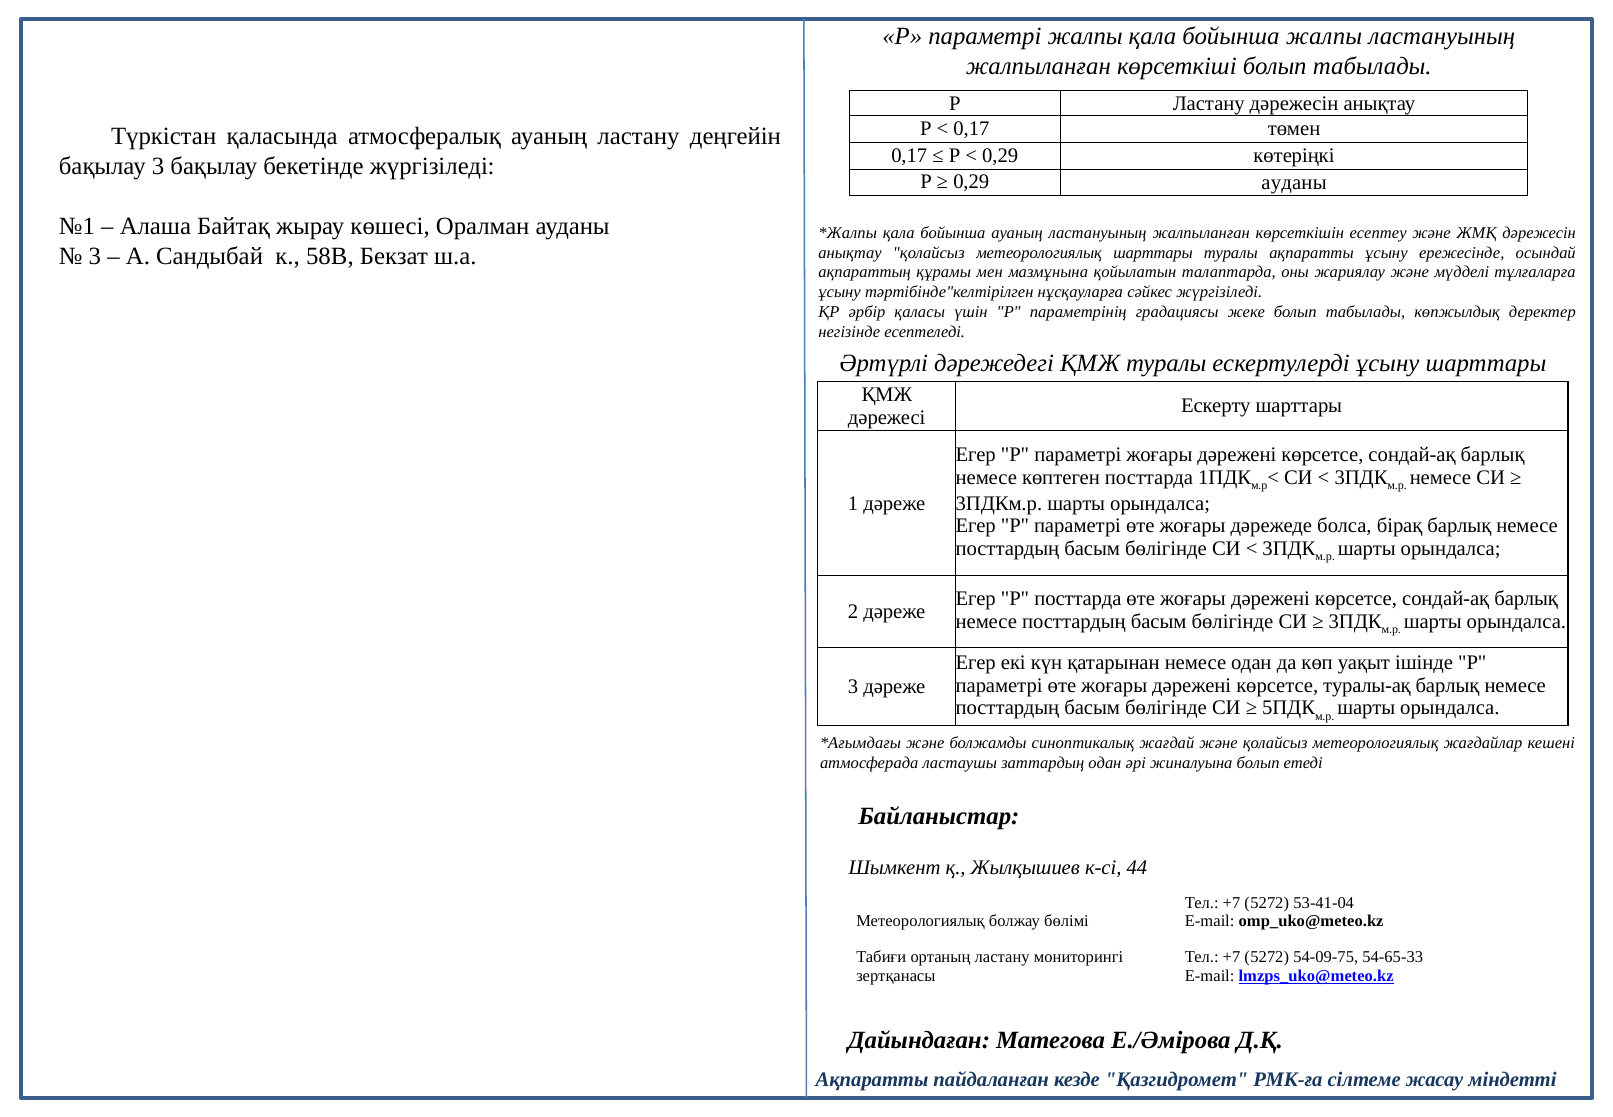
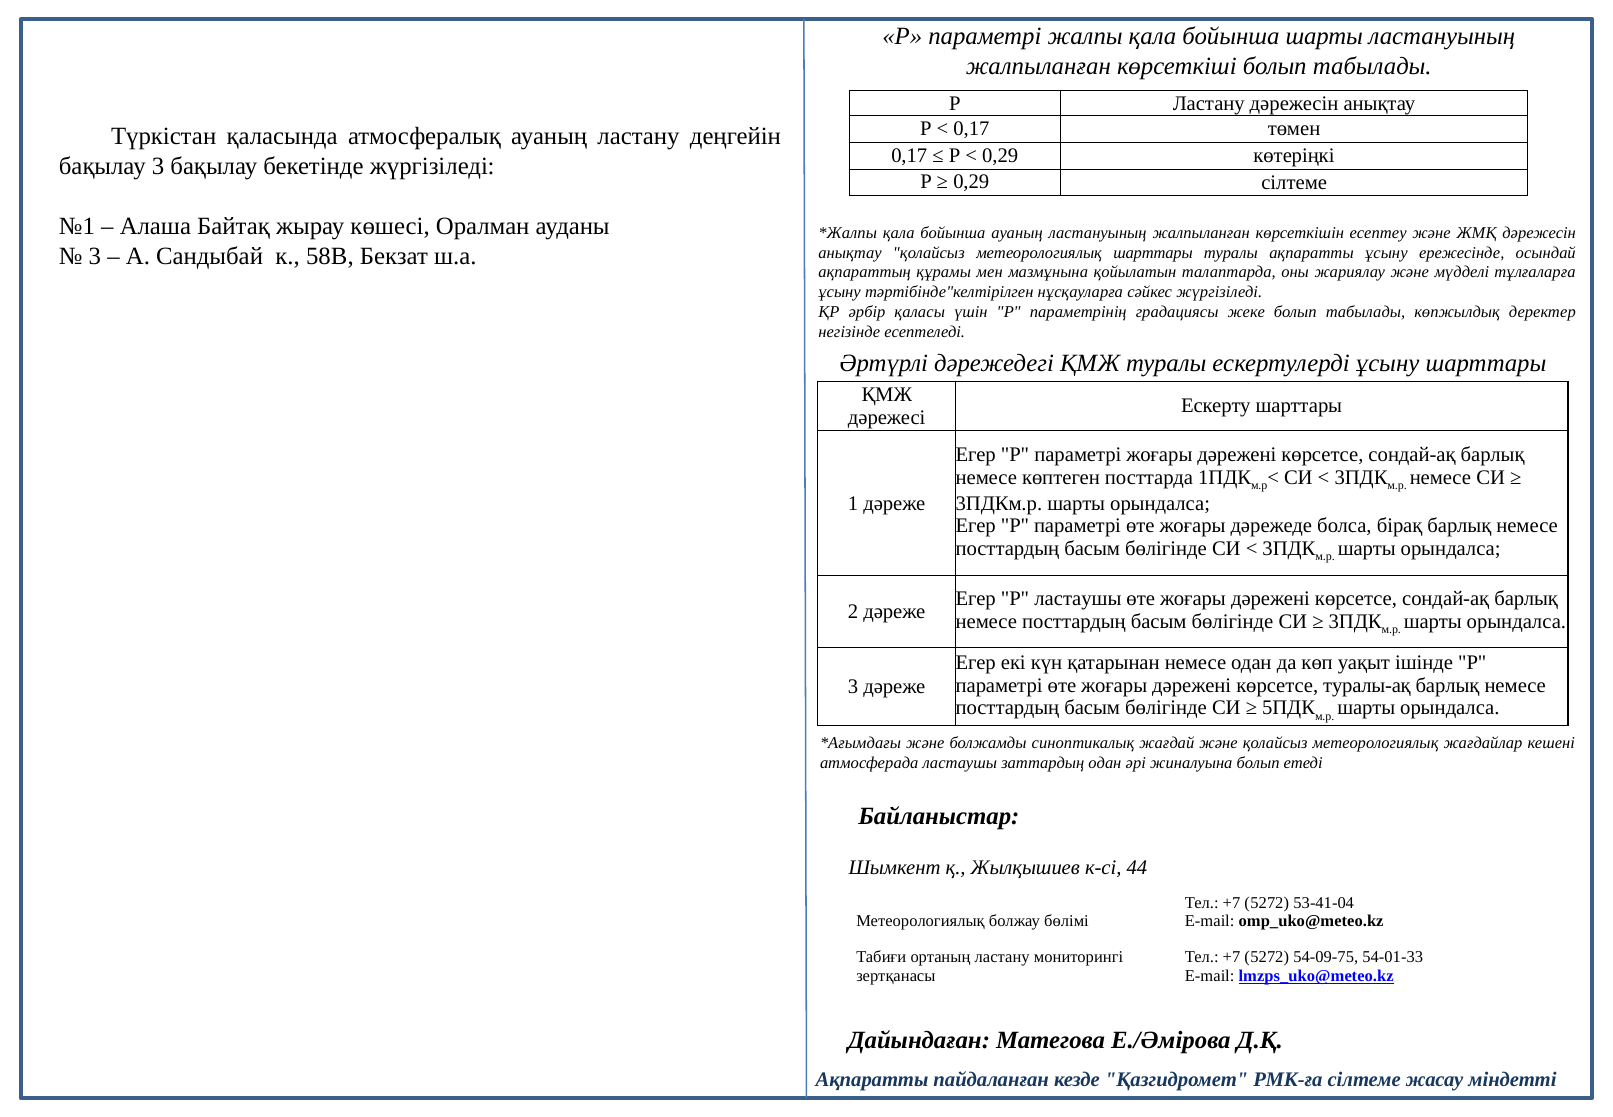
бойынша жалпы: жалпы -> шарты
0,29 ауданы: ауданы -> сілтеме
Р посттарда: посттарда -> ластаушы
54-65-33: 54-65-33 -> 54-01-33
